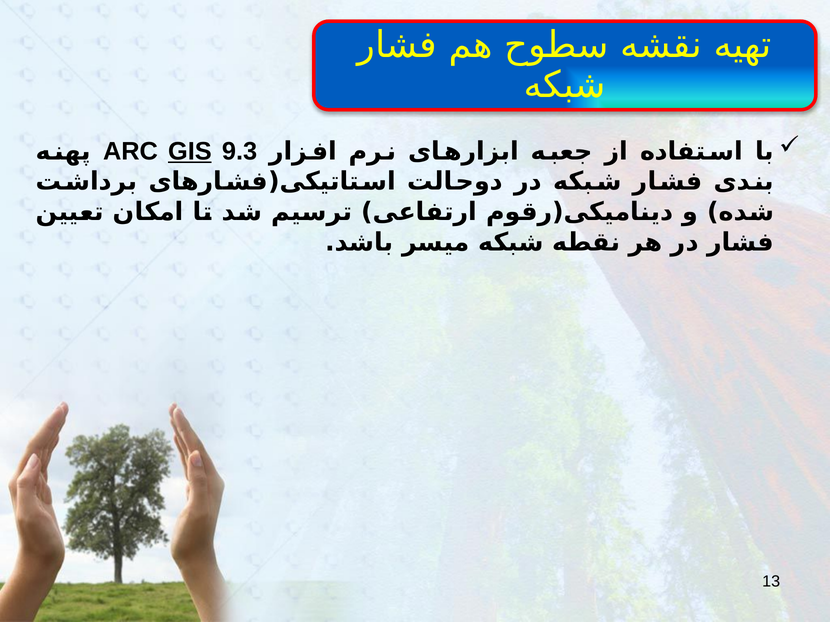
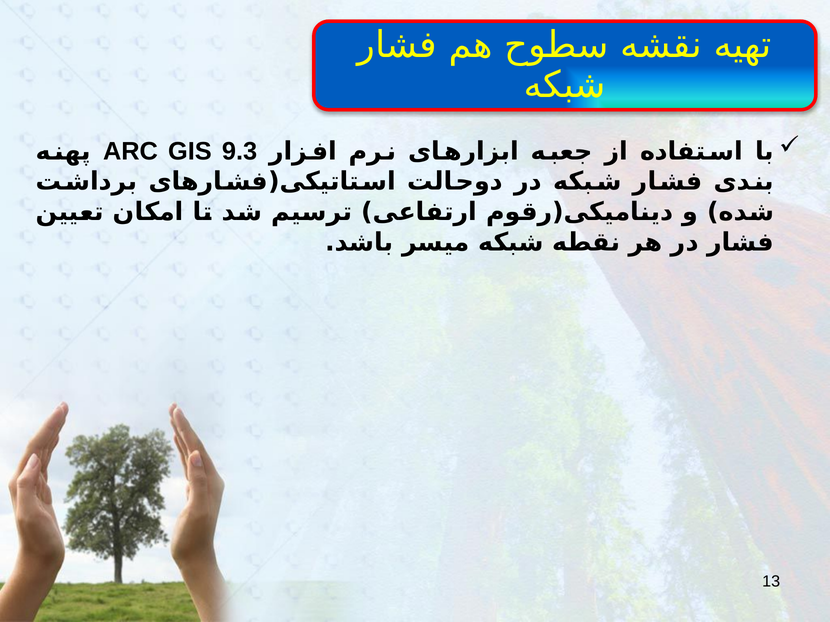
GIS underline: present -> none
